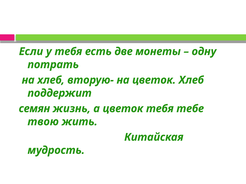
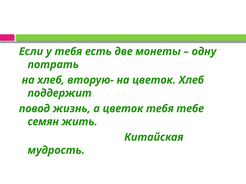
семян: семян -> повод
твою: твою -> семян
